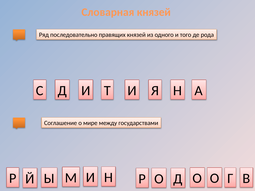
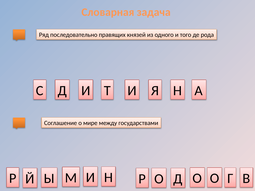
Словарная князей: князей -> задача
